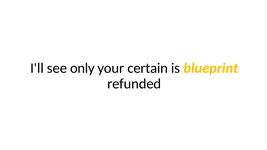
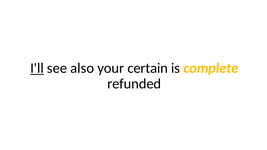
I'll underline: none -> present
only: only -> also
blueprint: blueprint -> complete
